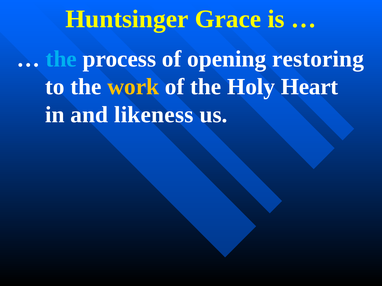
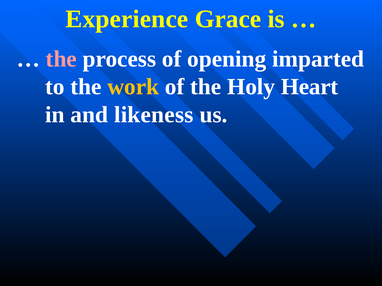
Huntsinger: Huntsinger -> Experience
the at (61, 59) colour: light blue -> pink
restoring: restoring -> imparted
